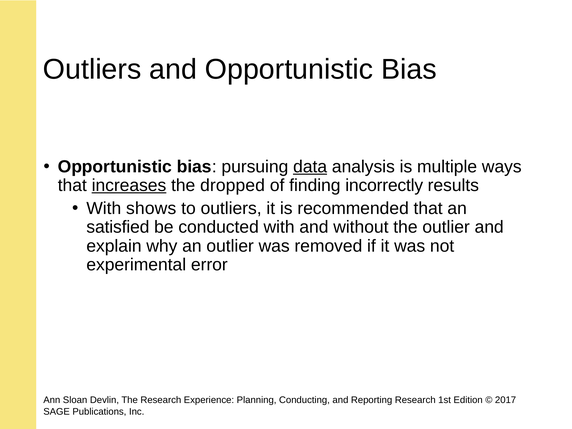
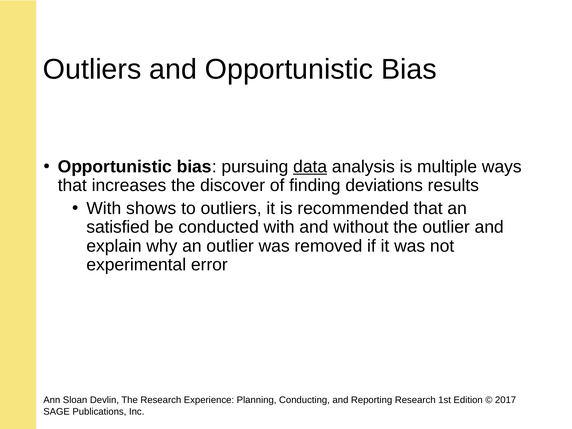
increases underline: present -> none
dropped: dropped -> discover
incorrectly: incorrectly -> deviations
